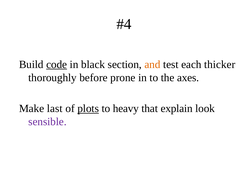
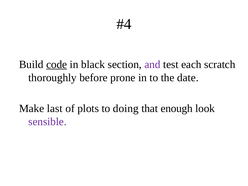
and colour: orange -> purple
thicker: thicker -> scratch
axes: axes -> date
plots underline: present -> none
heavy: heavy -> doing
explain: explain -> enough
